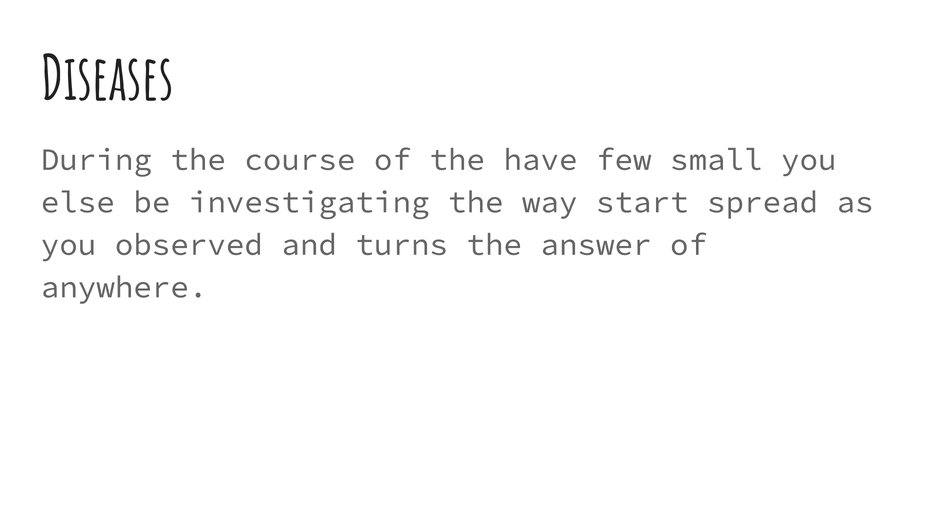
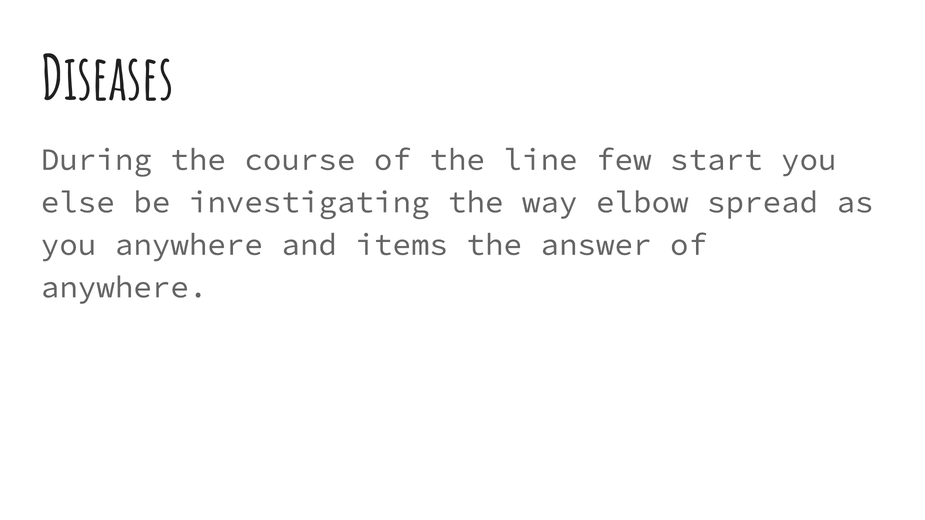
have: have -> line
small: small -> start
start: start -> elbow
you observed: observed -> anywhere
turns: turns -> items
